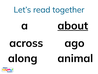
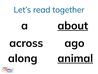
animal underline: none -> present
